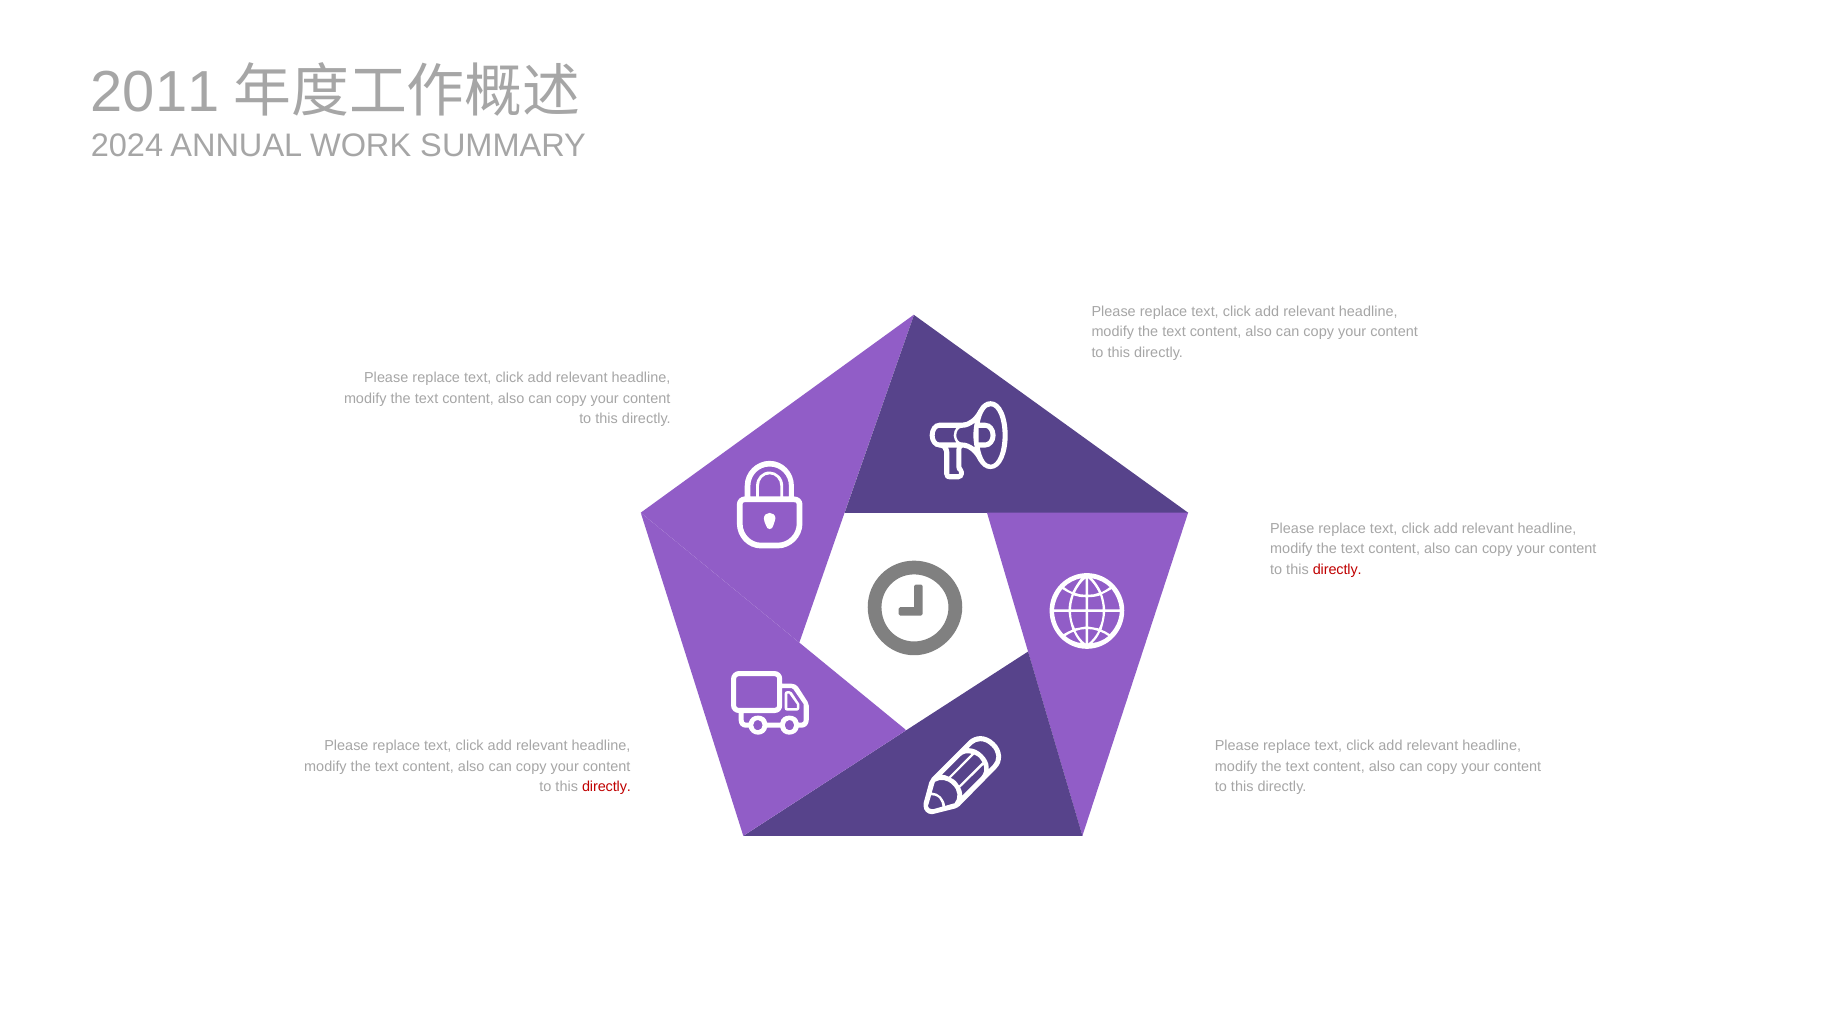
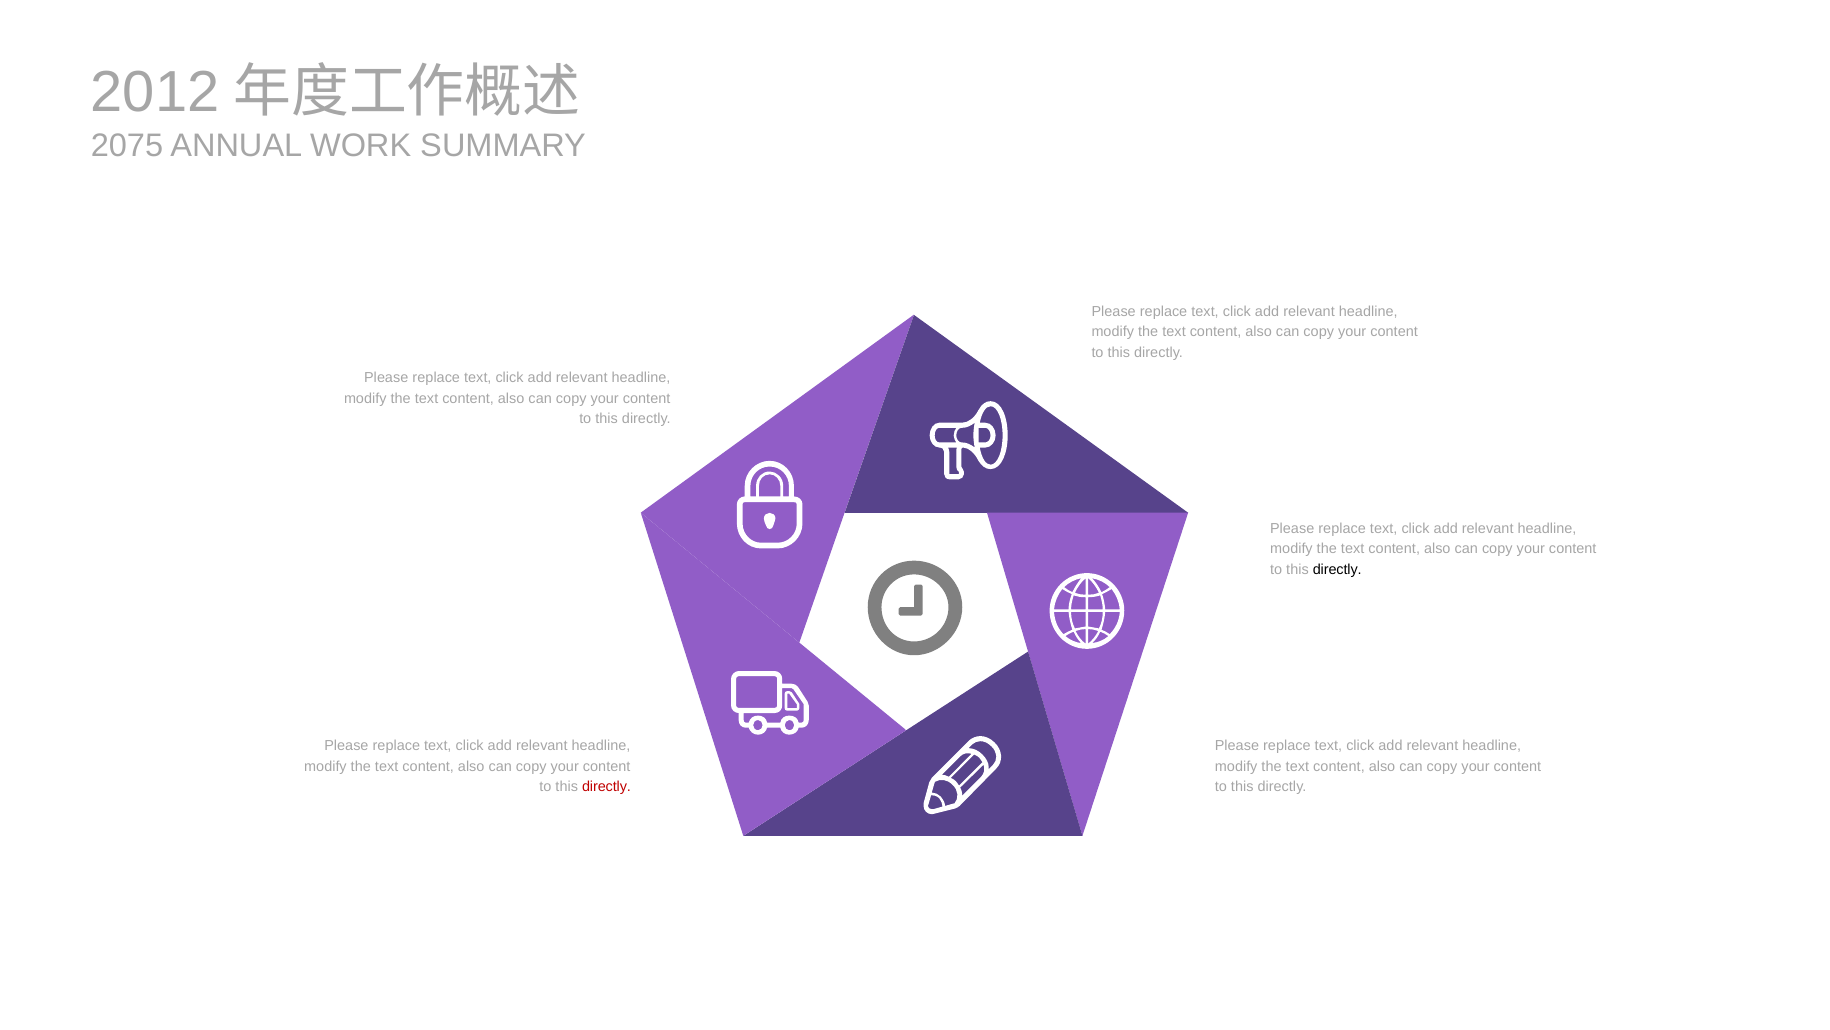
2011: 2011 -> 2012
2024: 2024 -> 2075
directly at (1337, 569) colour: red -> black
